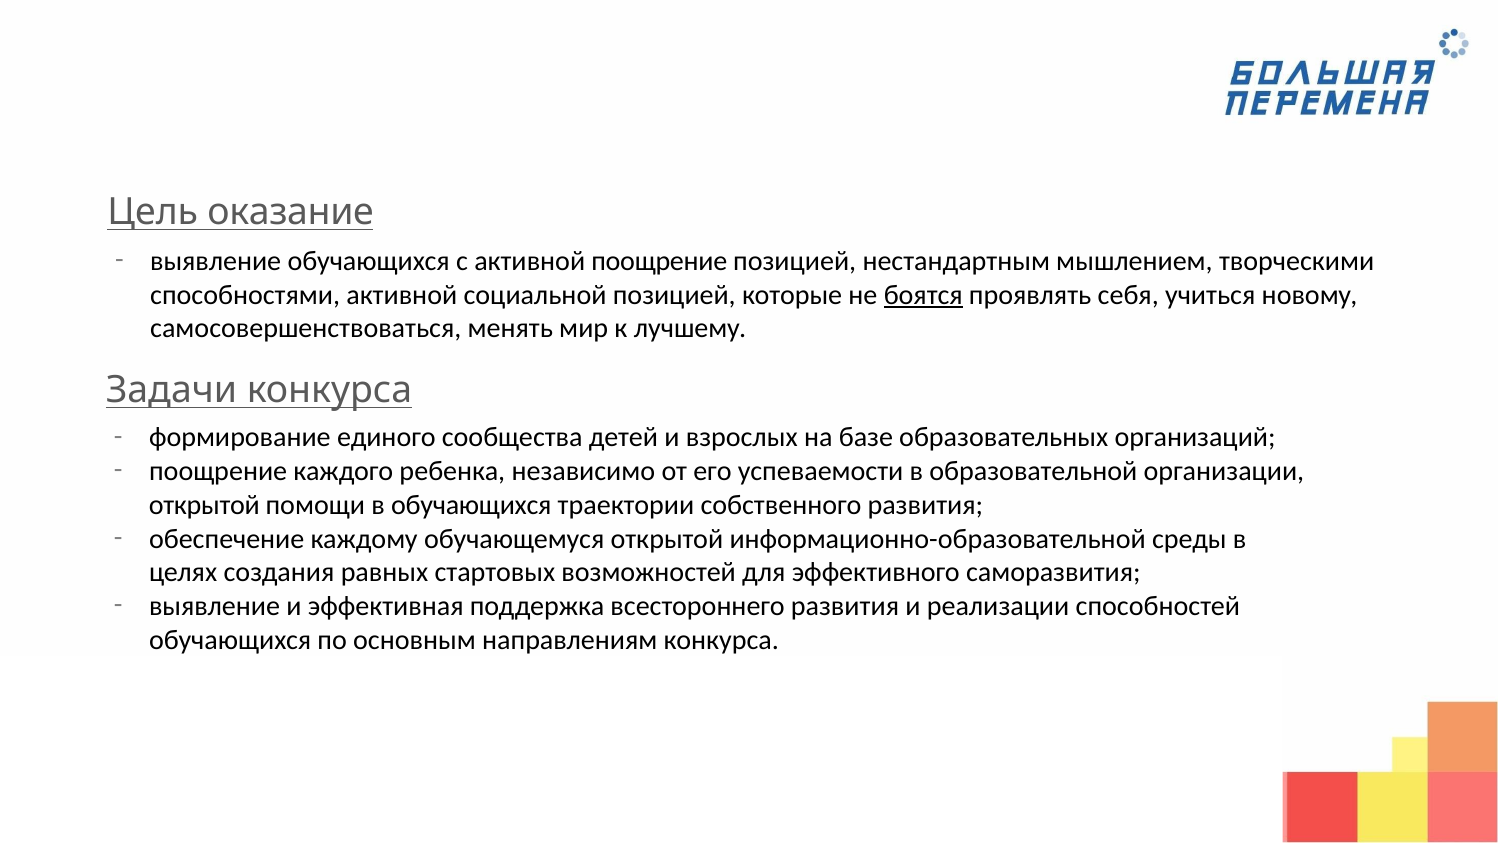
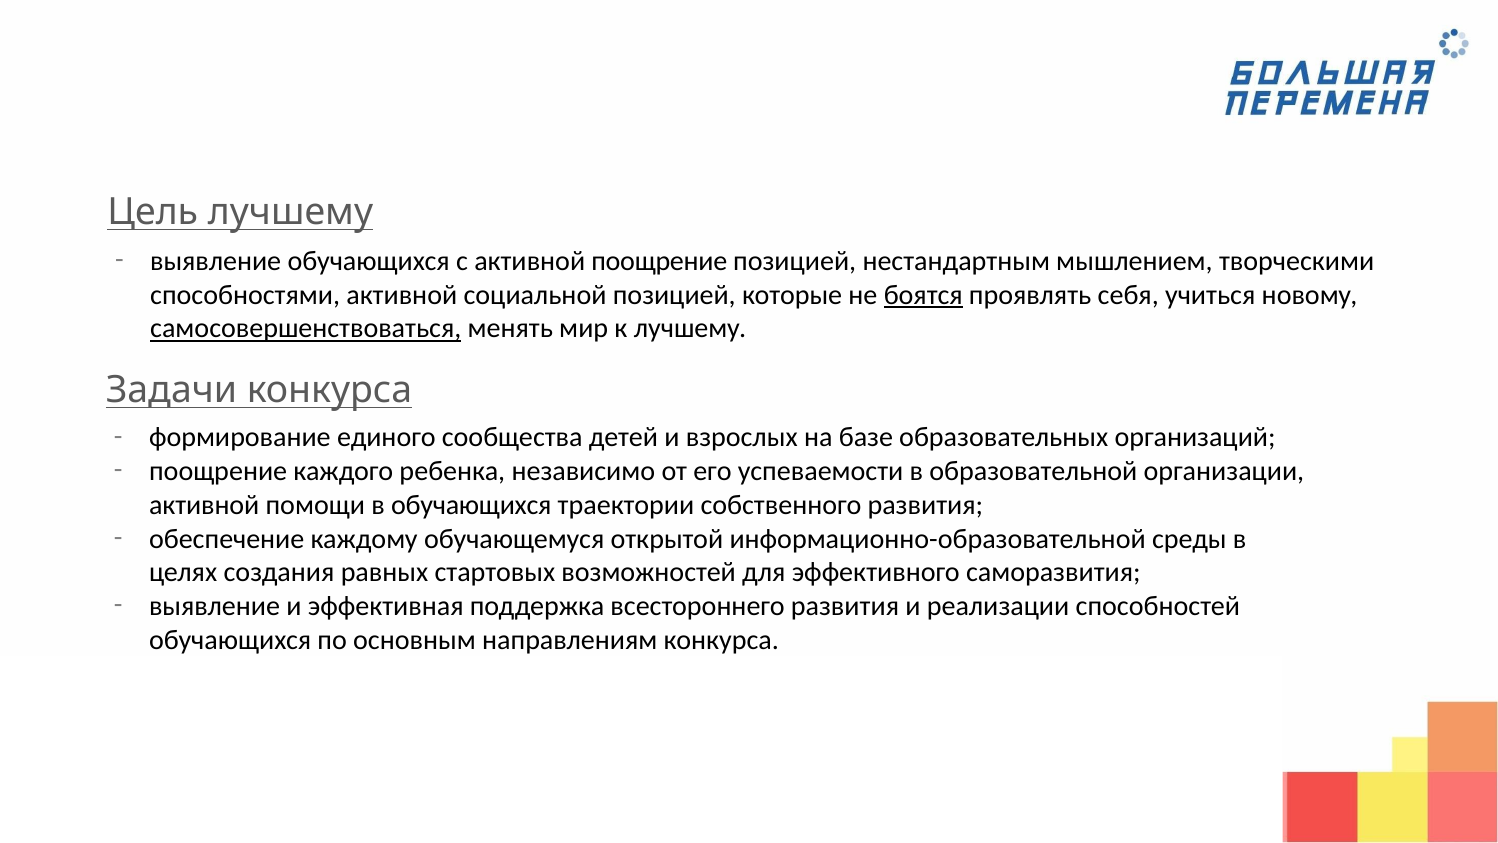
Цель оказание: оказание -> лучшему
самосовершенствоваться underline: none -> present
открытой at (204, 505): открытой -> активной
